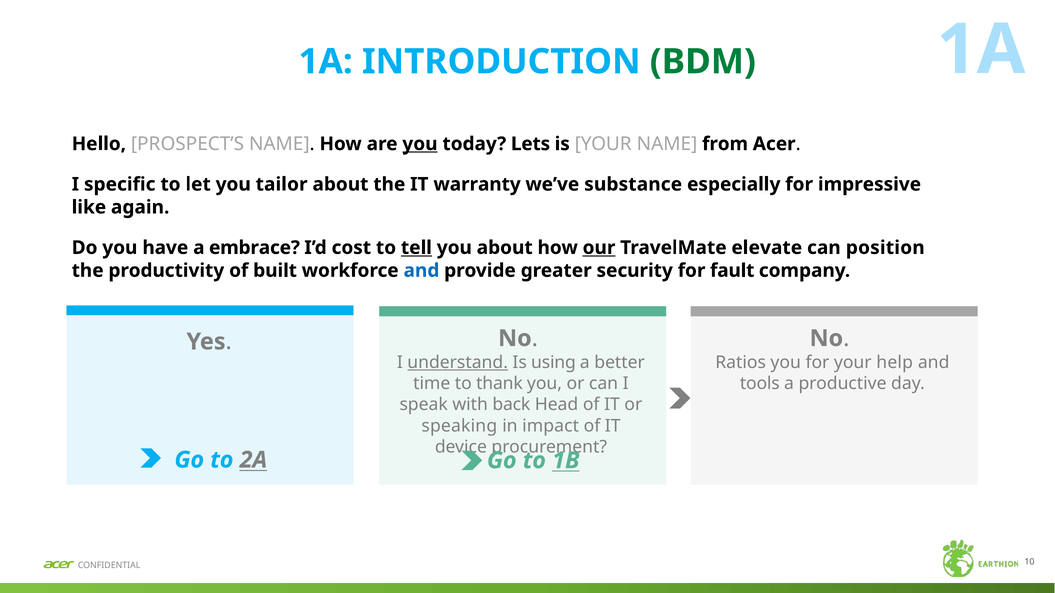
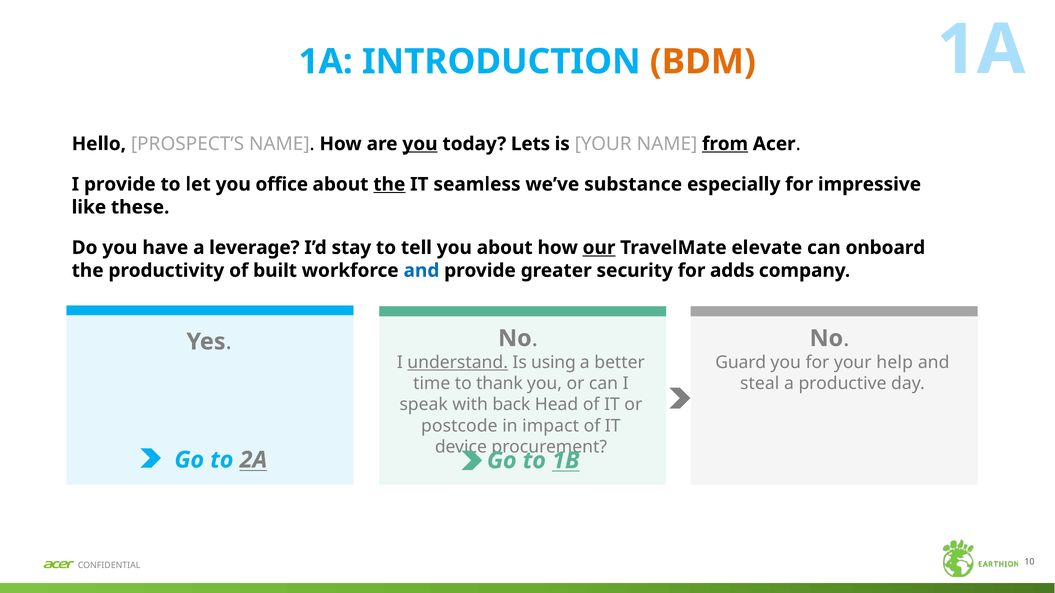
BDM colour: green -> orange
from underline: none -> present
I specific: specific -> provide
tailor: tailor -> office
the at (389, 184) underline: none -> present
warranty: warranty -> seamless
again: again -> these
embrace: embrace -> leverage
cost: cost -> stay
tell underline: present -> none
position: position -> onboard
fault: fault -> adds
Ratios: Ratios -> Guard
tools: tools -> steal
speaking: speaking -> postcode
